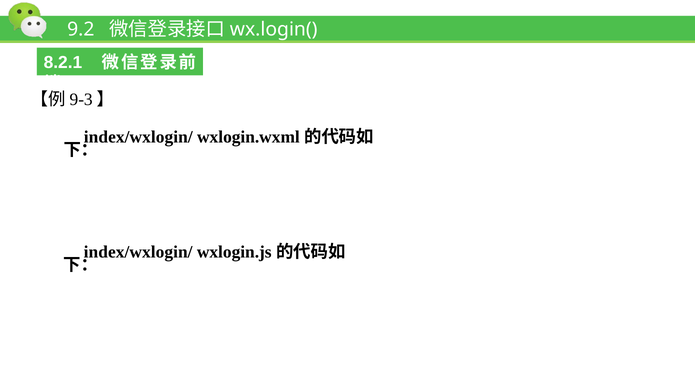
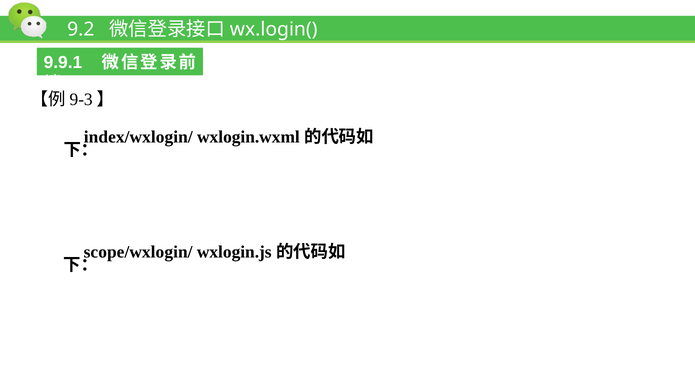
8.2.1: 8.2.1 -> 9.9.1
index/wxlogin/ at (138, 252): index/wxlogin/ -> scope/wxlogin/
